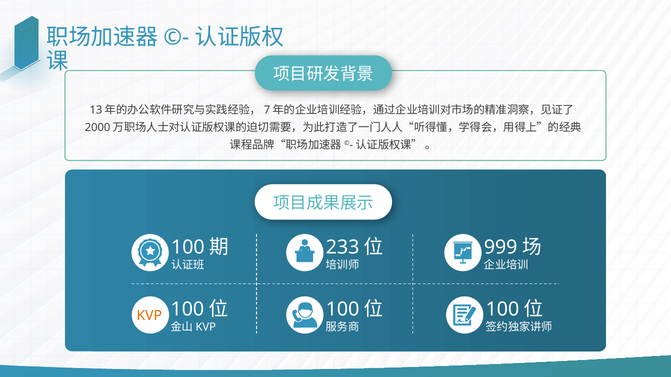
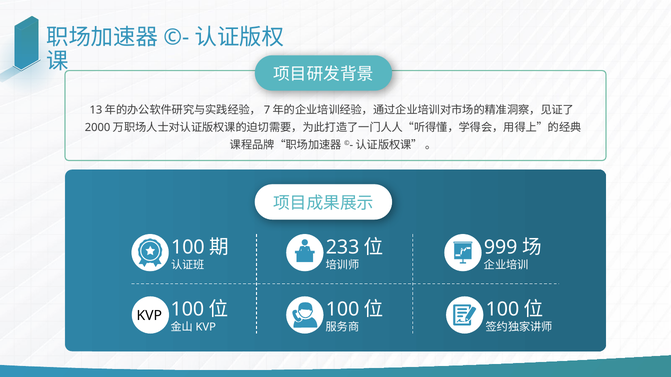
KVP colour: orange -> black
